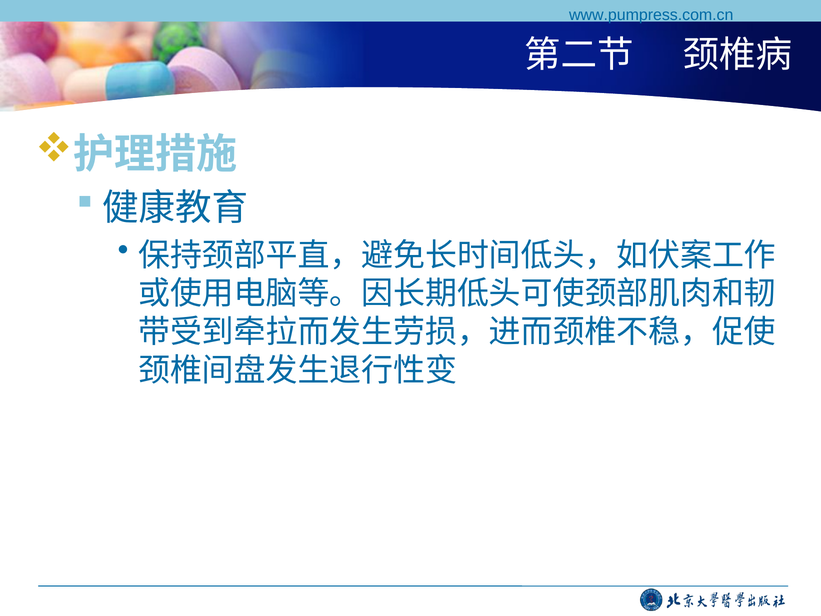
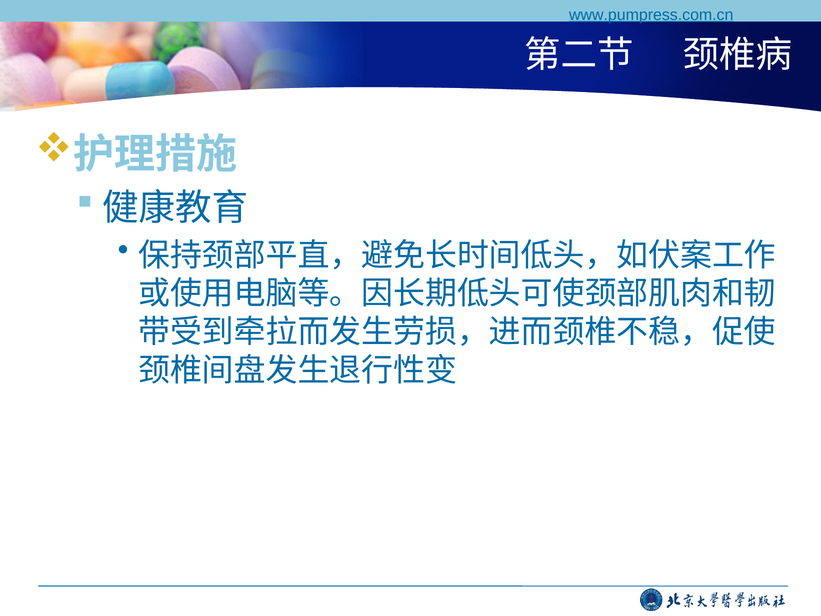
www.pumpress.com.cn underline: none -> present
